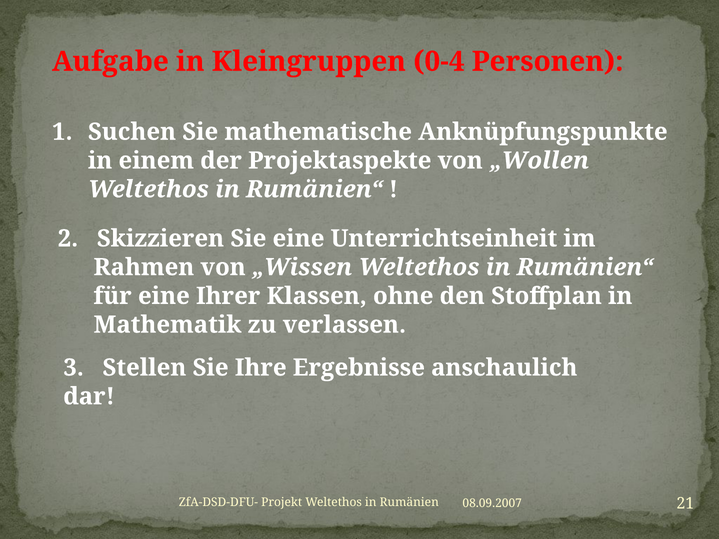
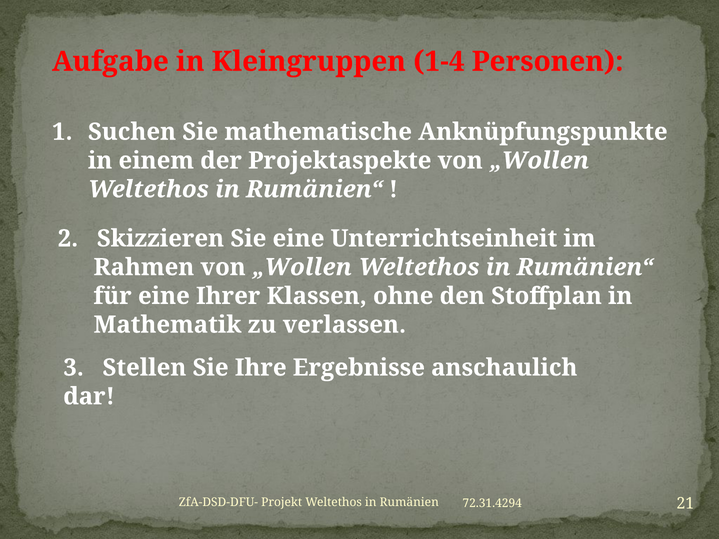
0-4: 0-4 -> 1-4
Rahmen von „Wissen: „Wissen -> „Wollen
08.09.2007: 08.09.2007 -> 72.31.4294
